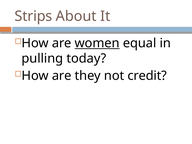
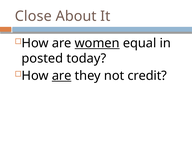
Strips: Strips -> Close
pulling: pulling -> posted
are at (62, 76) underline: none -> present
